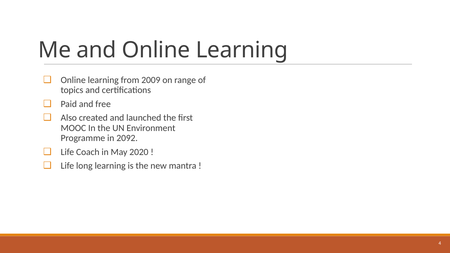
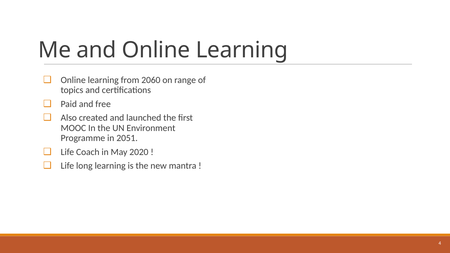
2009: 2009 -> 2060
2092: 2092 -> 2051
